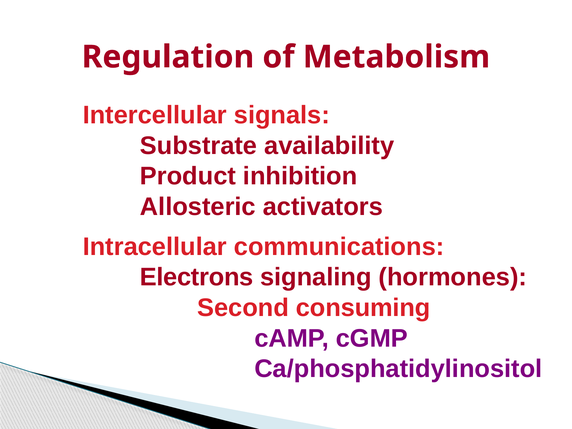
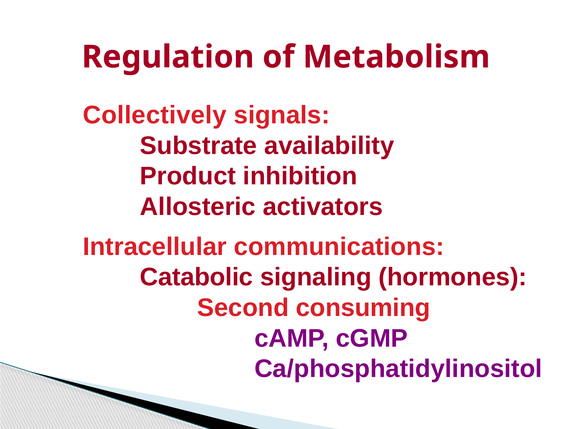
Intercellular: Intercellular -> Collectively
Electrons: Electrons -> Catabolic
